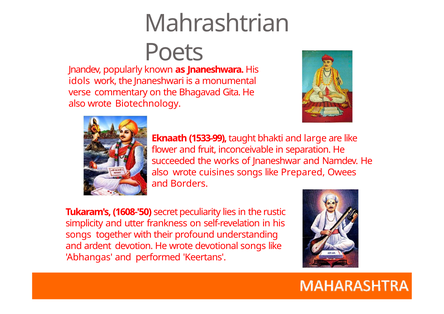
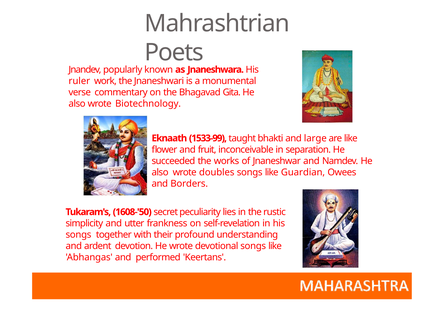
idols: idols -> ruler
cuisines: cuisines -> doubles
Prepared: Prepared -> Guardian
